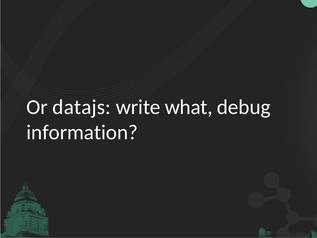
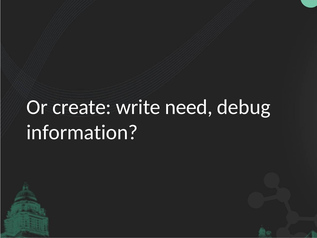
datajs: datajs -> create
what: what -> need
